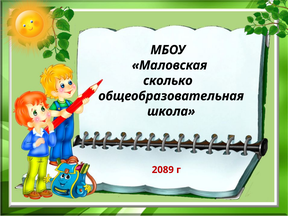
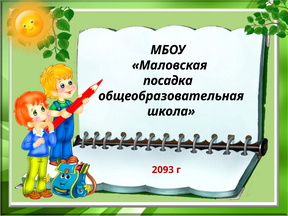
сколько: сколько -> посадка
2089: 2089 -> 2093
